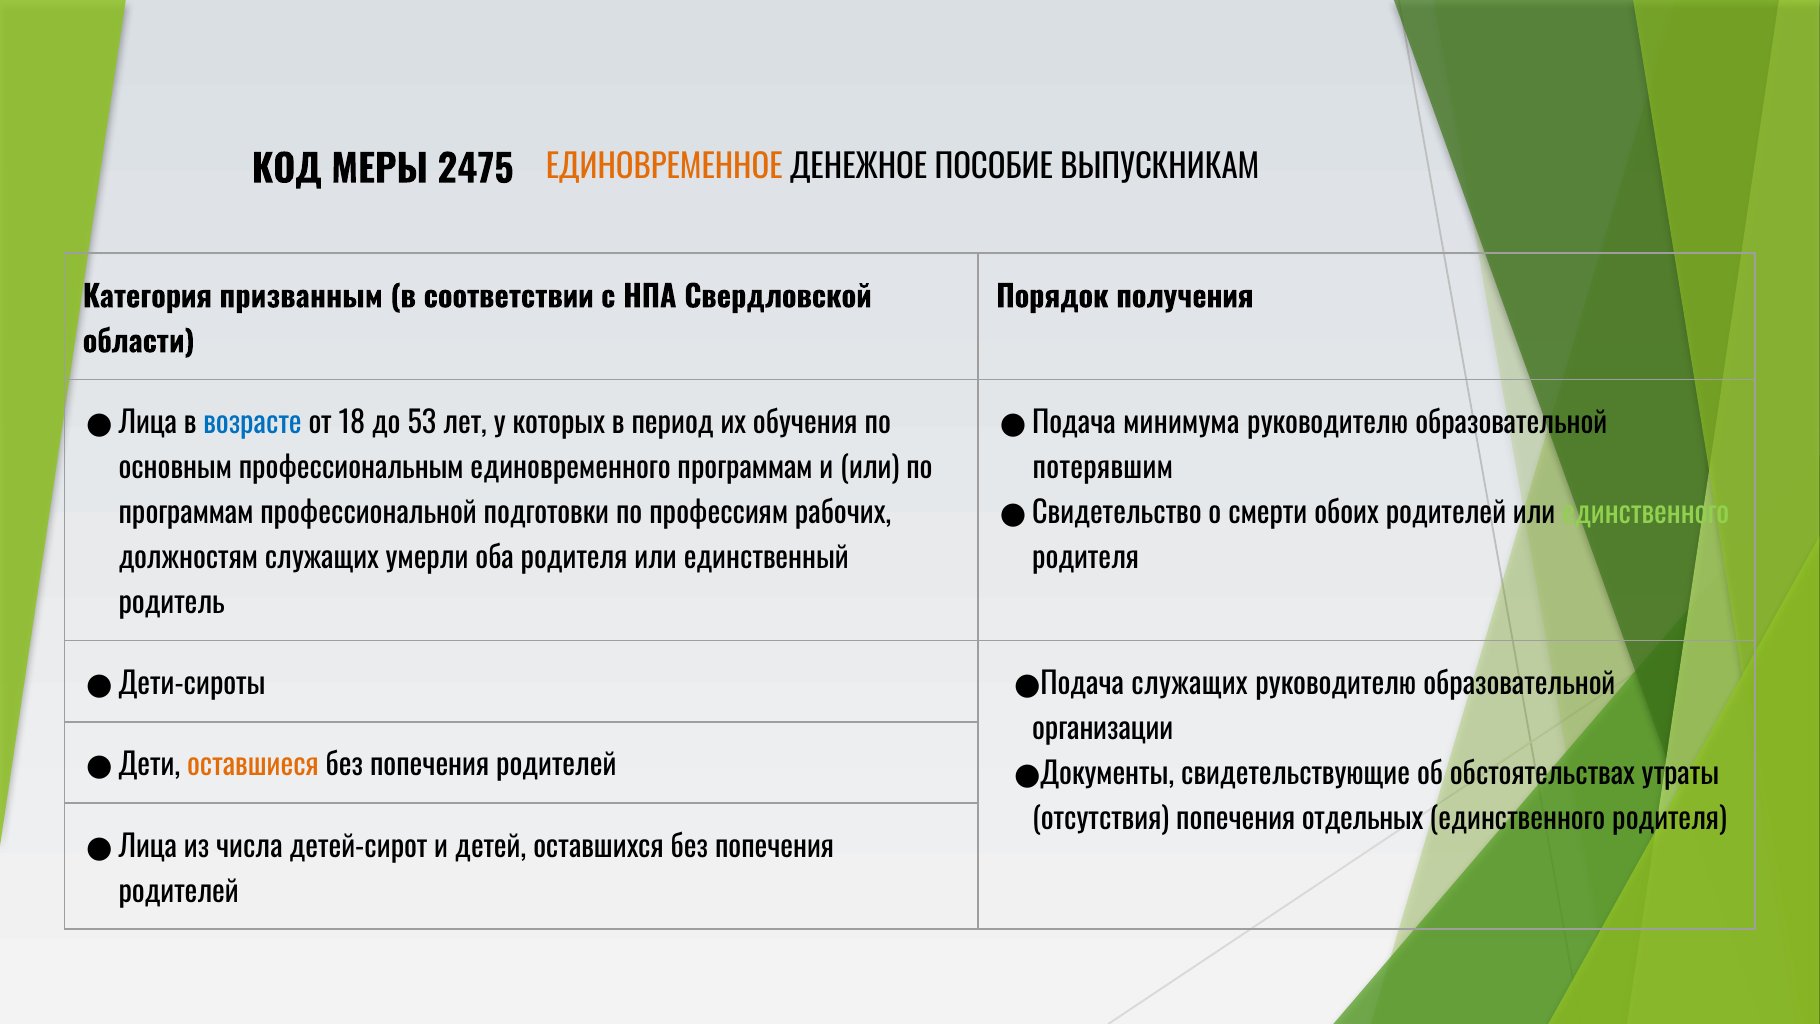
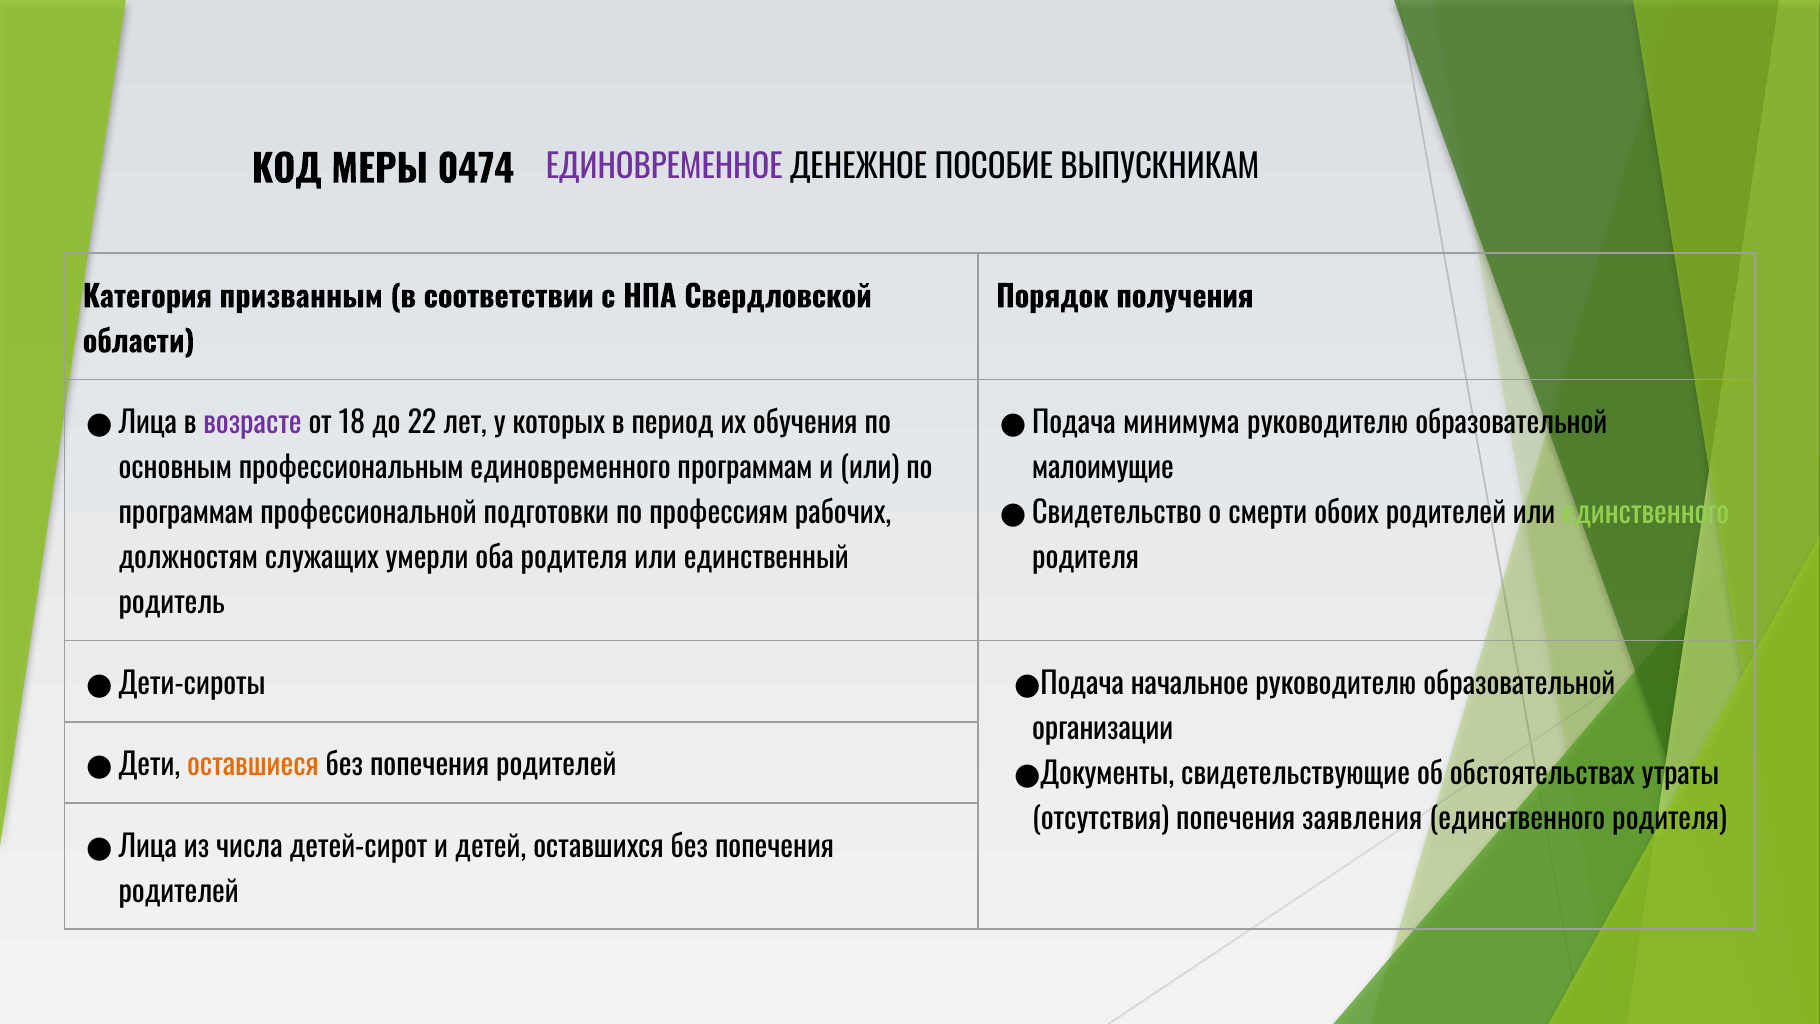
2475: 2475 -> 0474
ЕДИНОВРЕМЕННОЕ colour: orange -> purple
возрасте colour: blue -> purple
53: 53 -> 22
потерявшим: потерявшим -> малоимущие
служащих at (1190, 685): служащих -> начальное
отдельных: отдельных -> заявления
